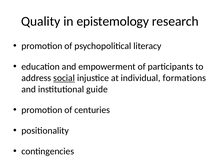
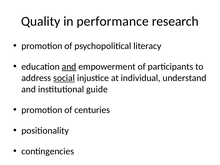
epistemology: epistemology -> performance
and at (69, 67) underline: none -> present
formations: formations -> understand
